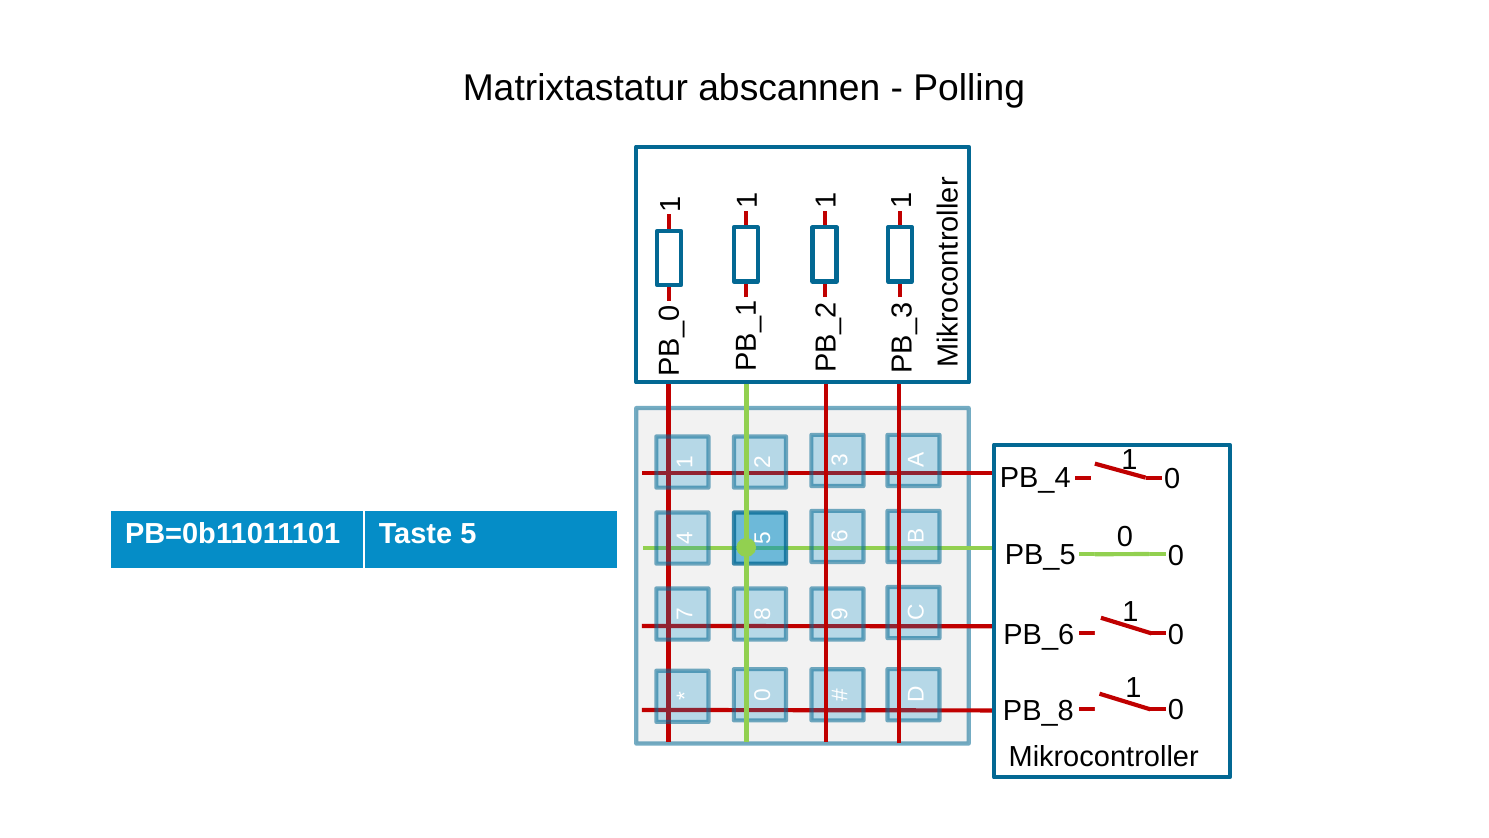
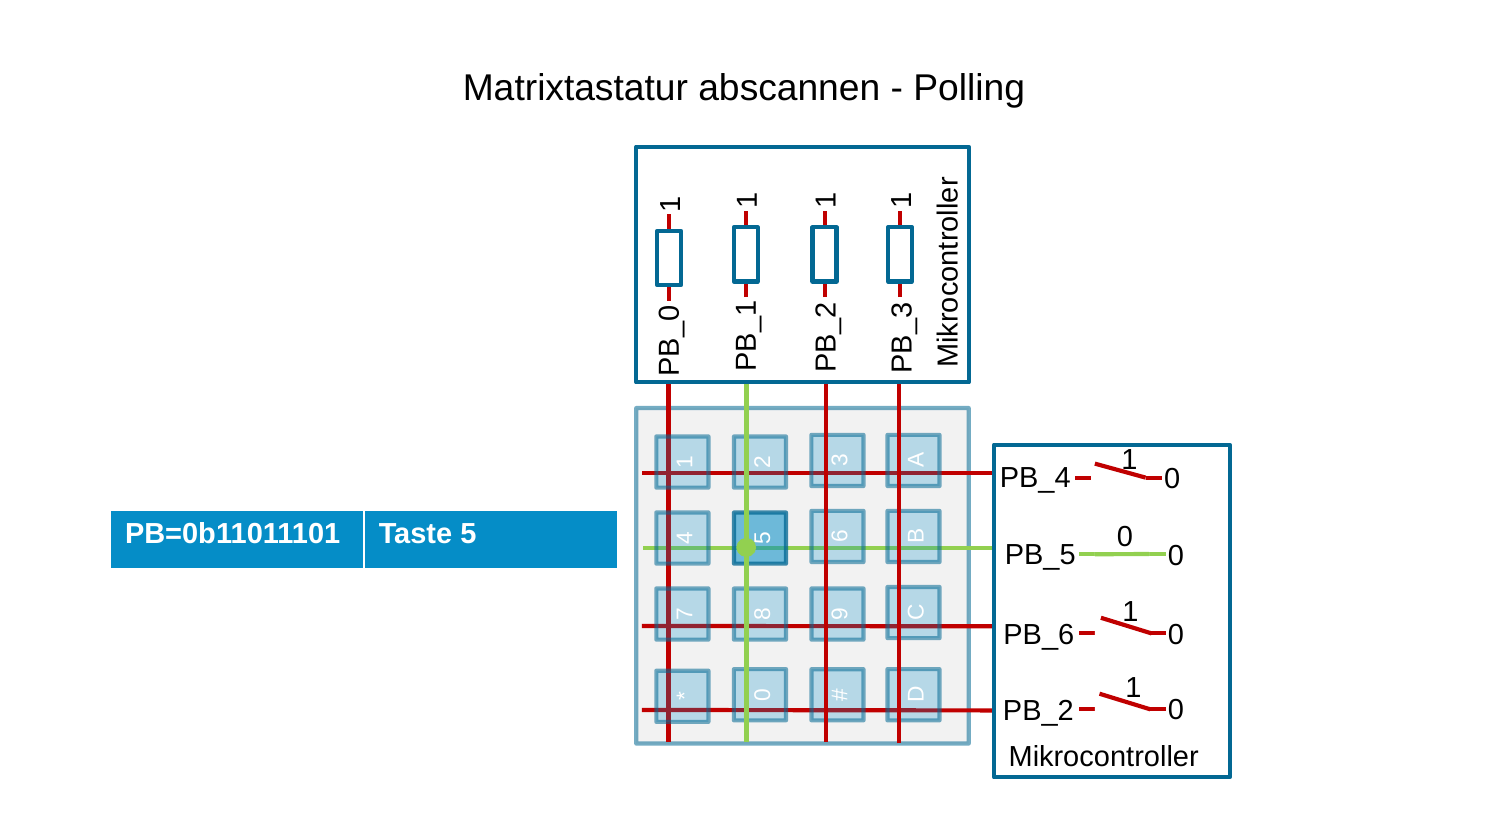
PB_8: PB_8 -> PB_2
